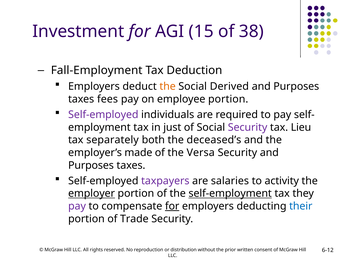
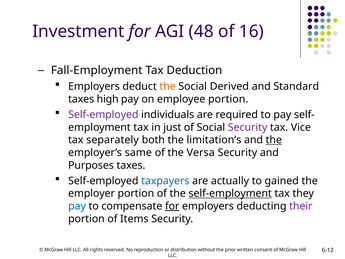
15: 15 -> 48
38: 38 -> 16
Purposes at (296, 86): Purposes -> Standard
fees: fees -> high
Lieu: Lieu -> Vice
deceased’s: deceased’s -> limitation’s
the at (274, 140) underline: none -> present
made: made -> same
taxpayers colour: purple -> blue
salaries: salaries -> actually
activity: activity -> gained
employer underline: present -> none
pay at (77, 206) colour: purple -> blue
their colour: blue -> purple
Trade: Trade -> Items
